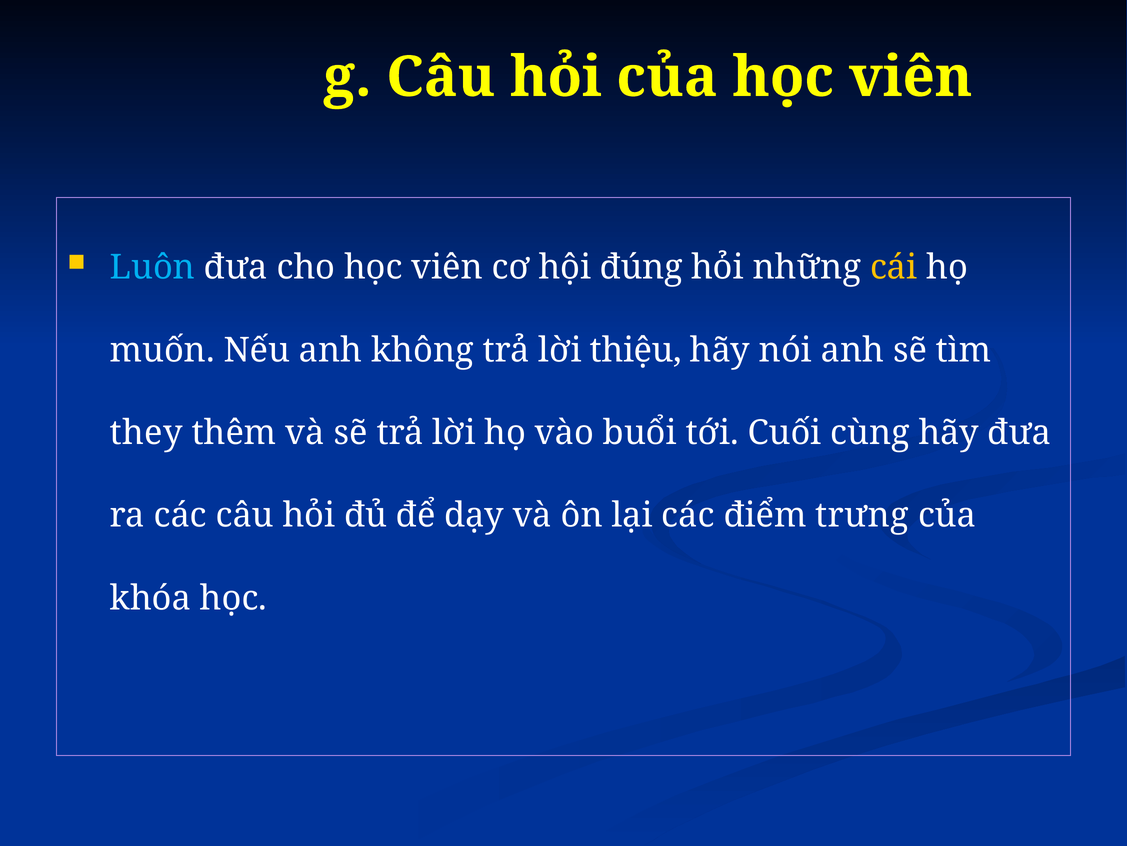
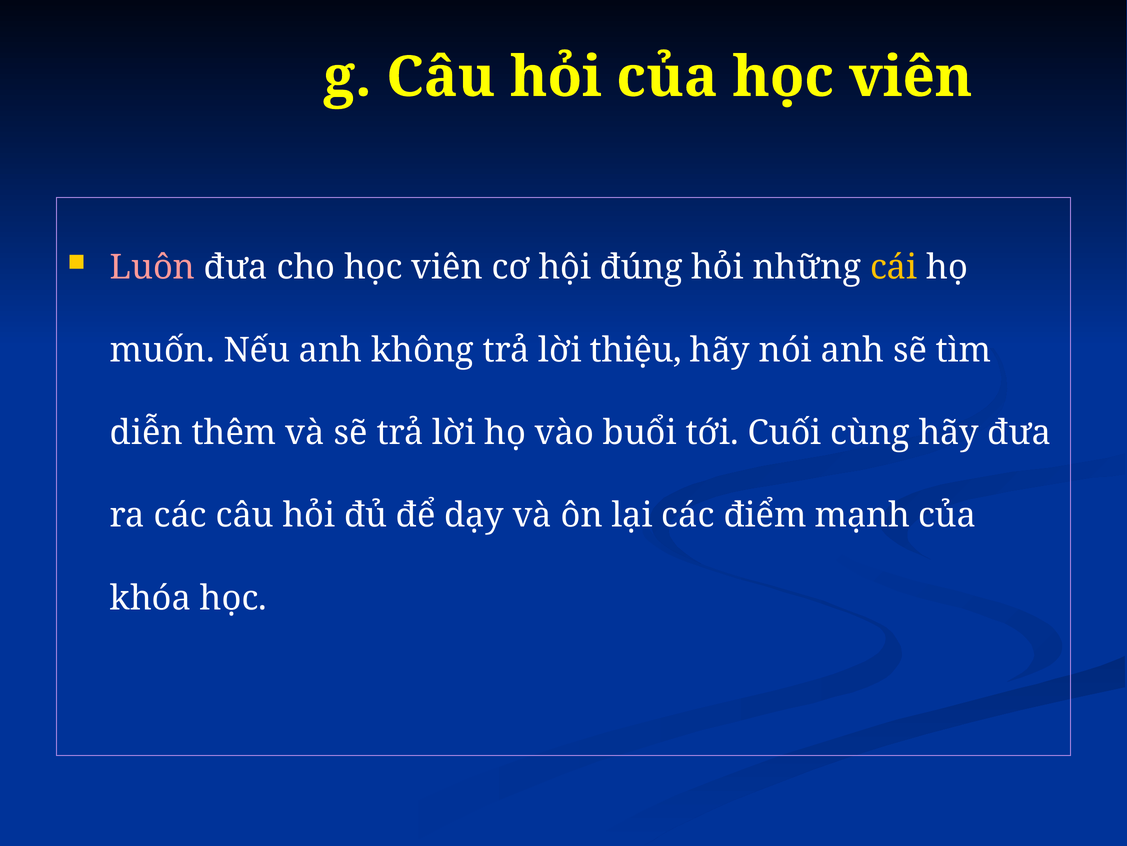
Luôn colour: light blue -> pink
they: they -> diễn
trưng: trưng -> mạnh
